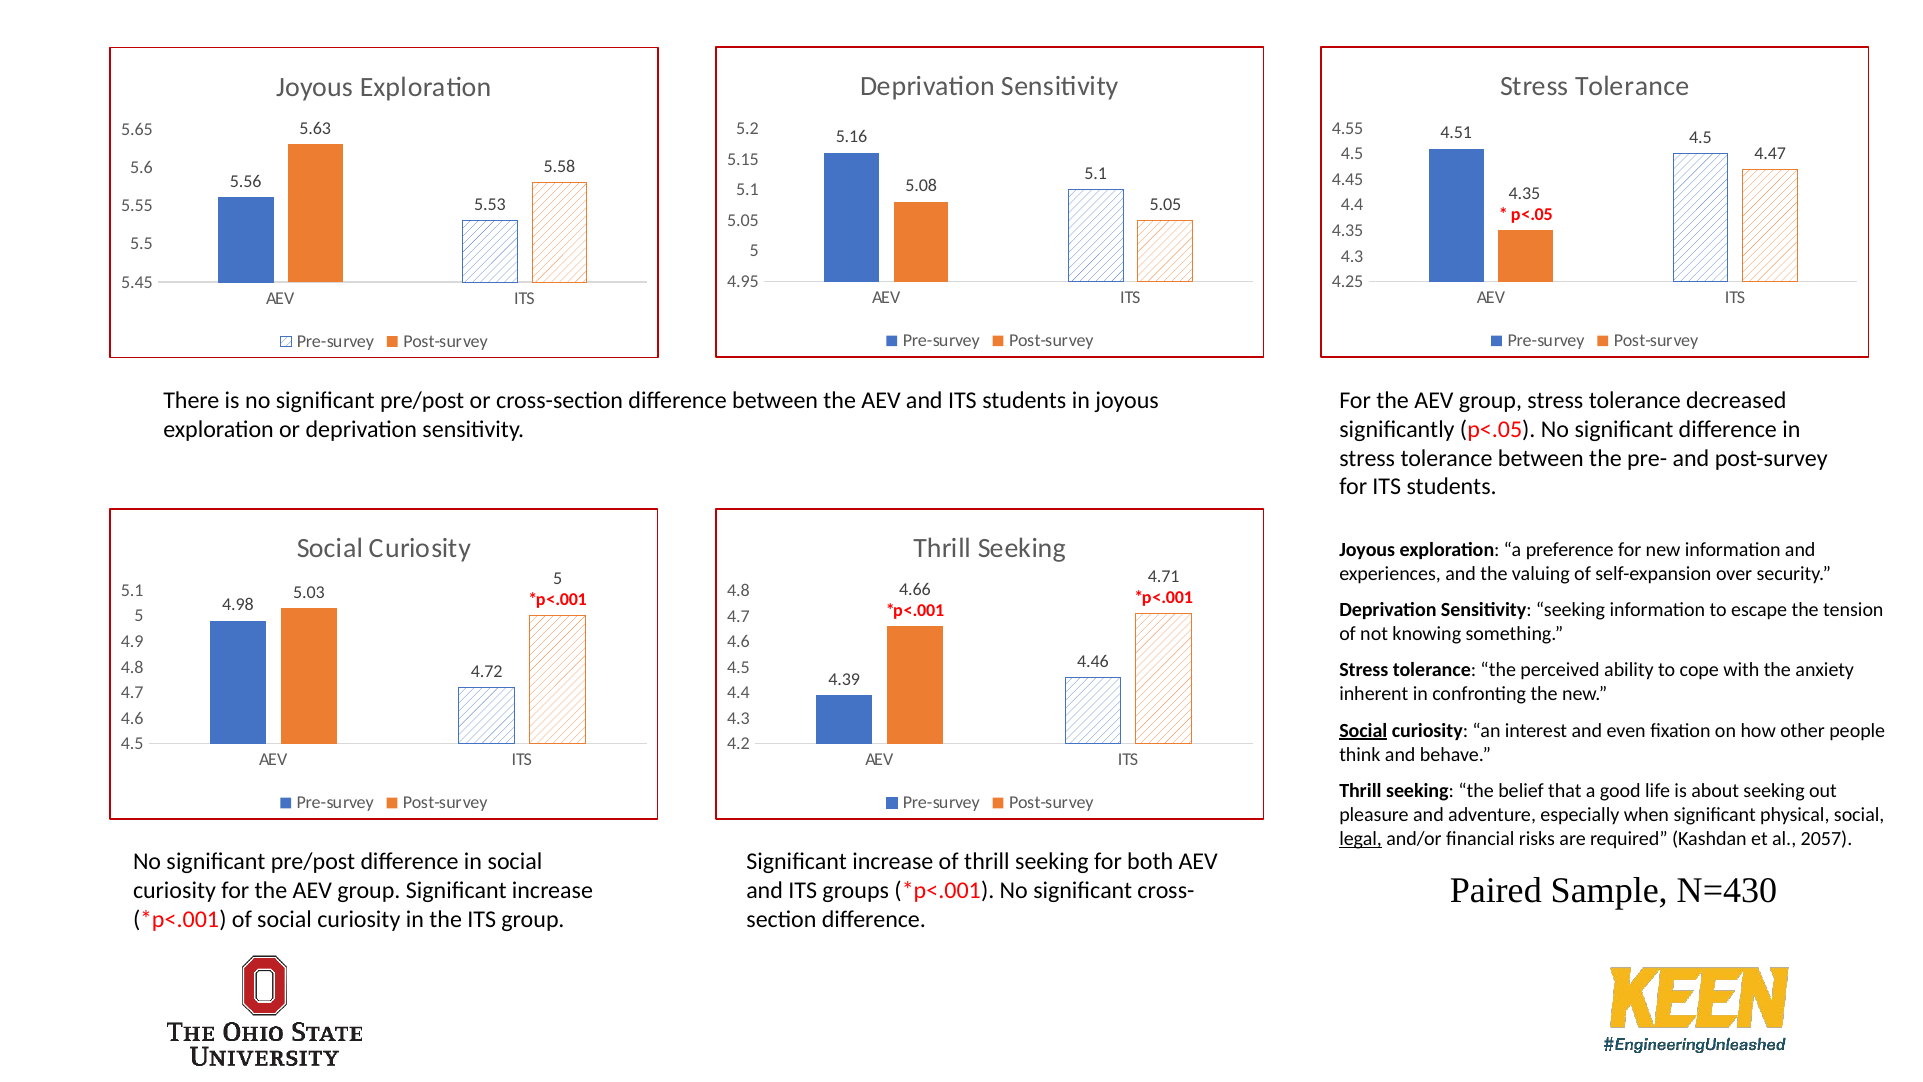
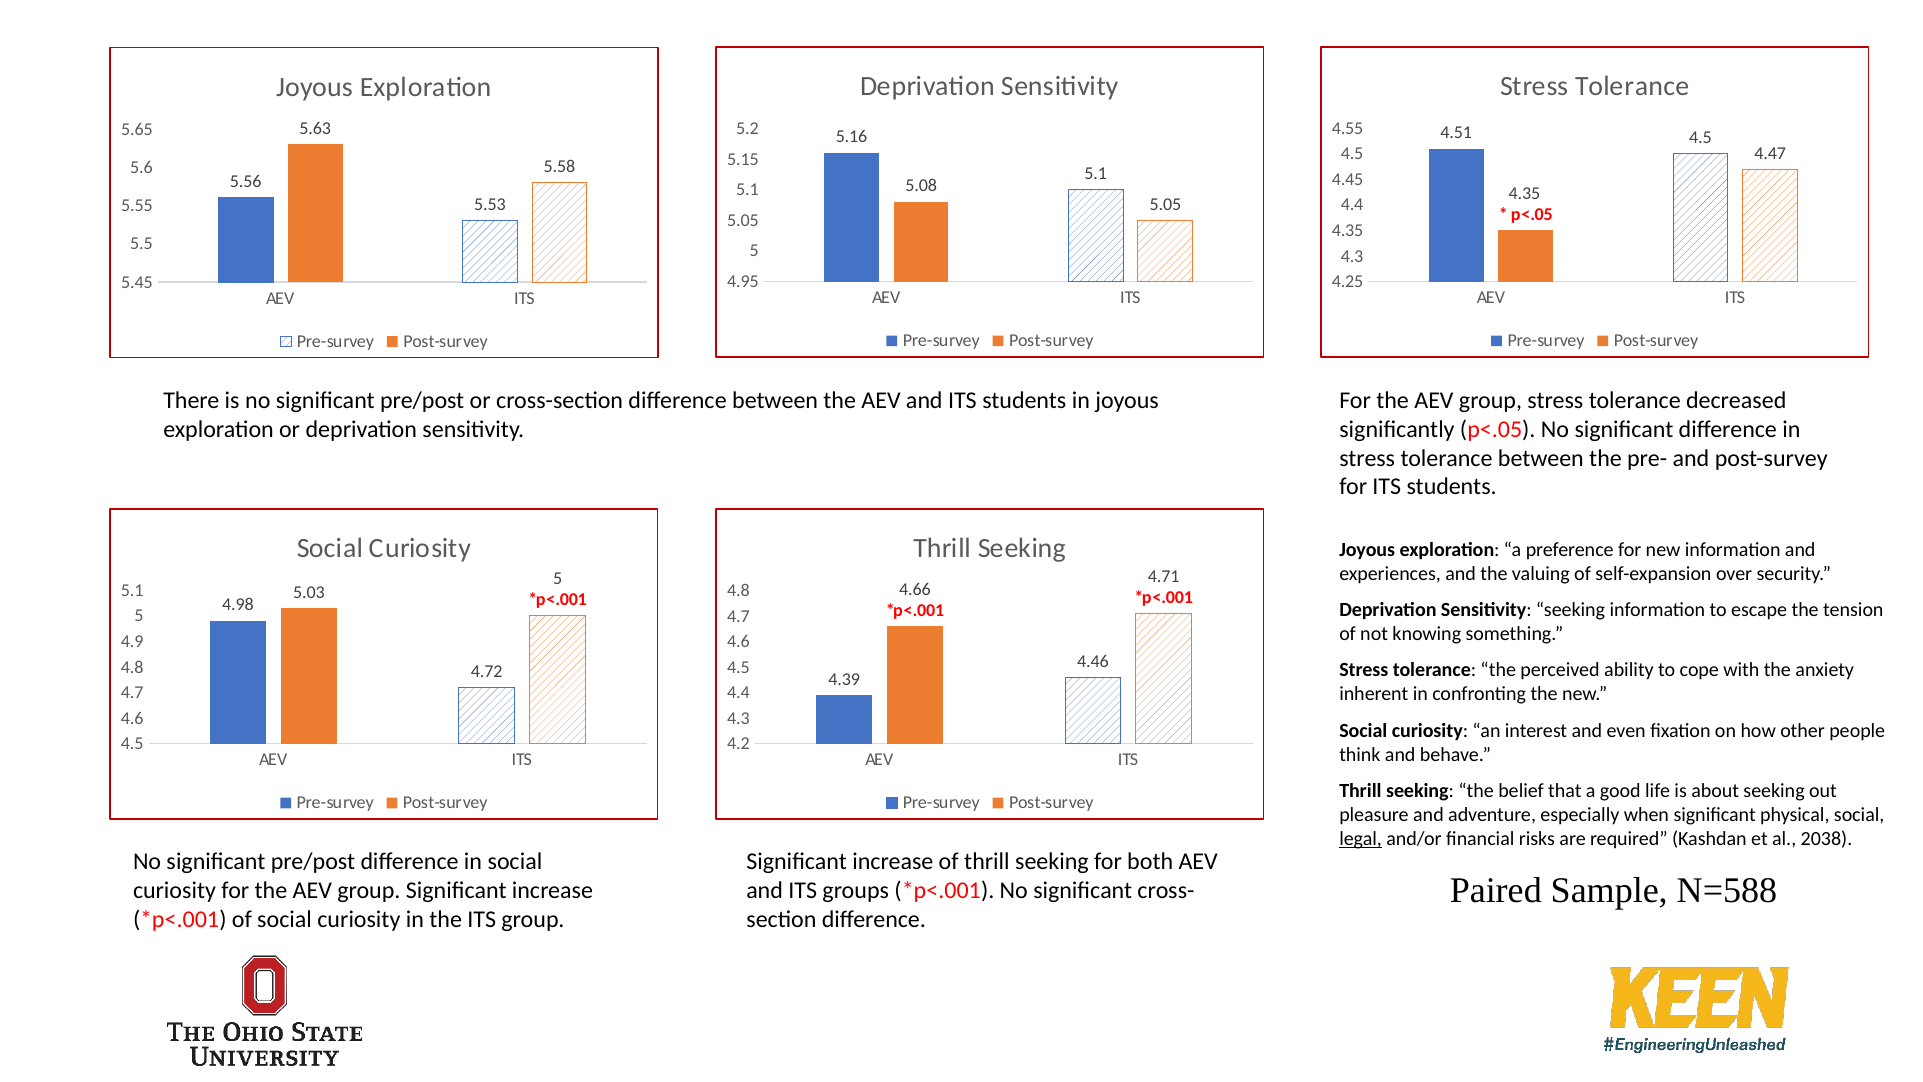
Social at (1363, 730) underline: present -> none
2057: 2057 -> 2038
N=430: N=430 -> N=588
